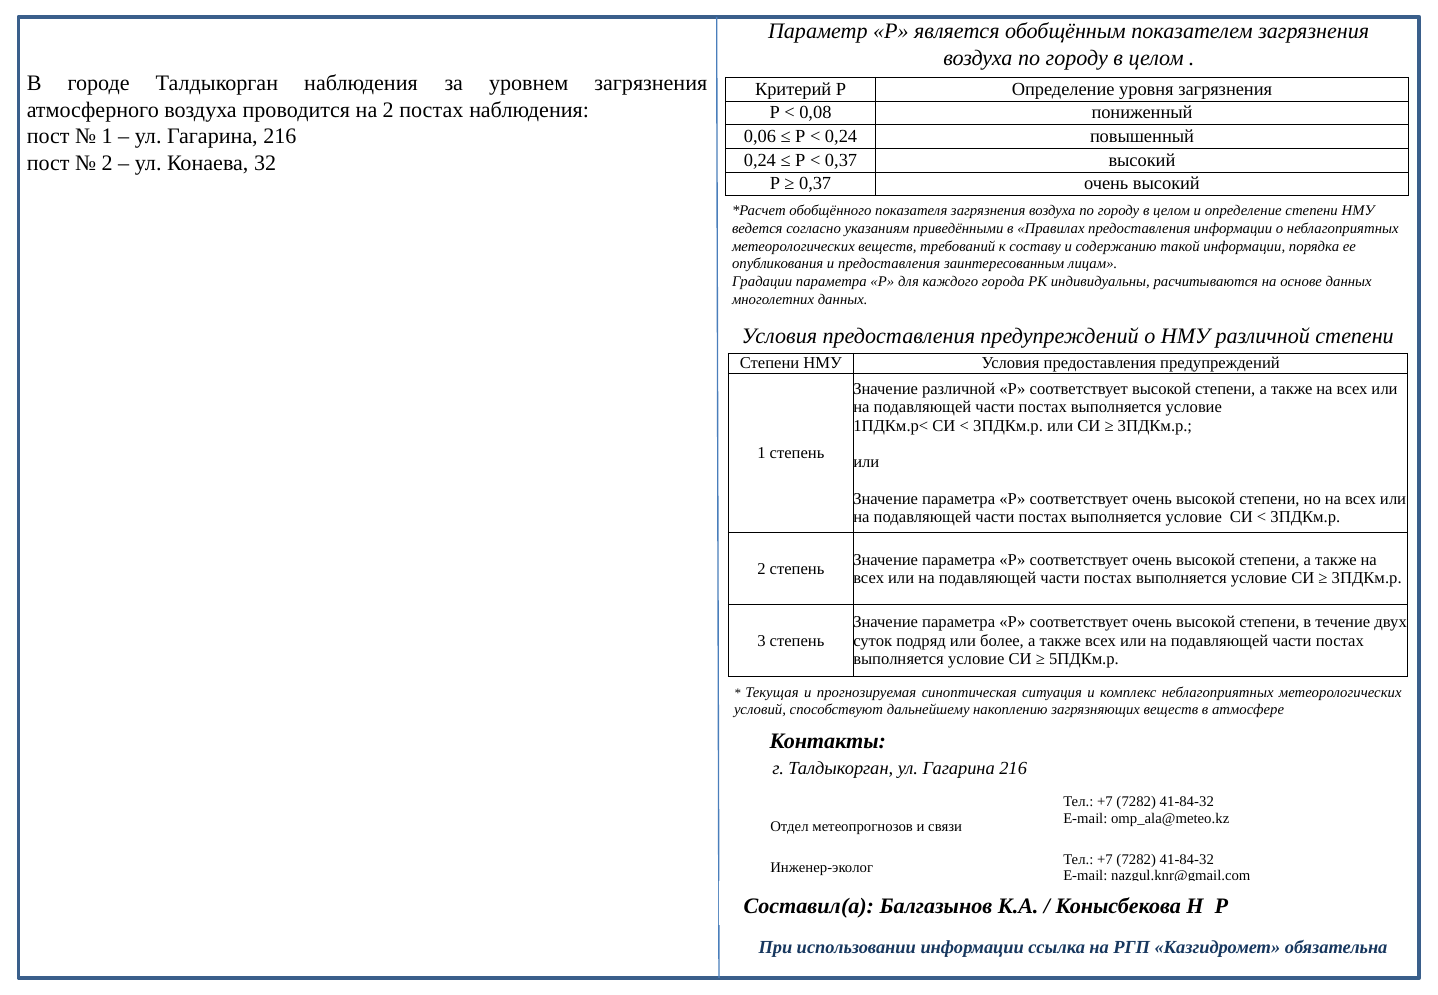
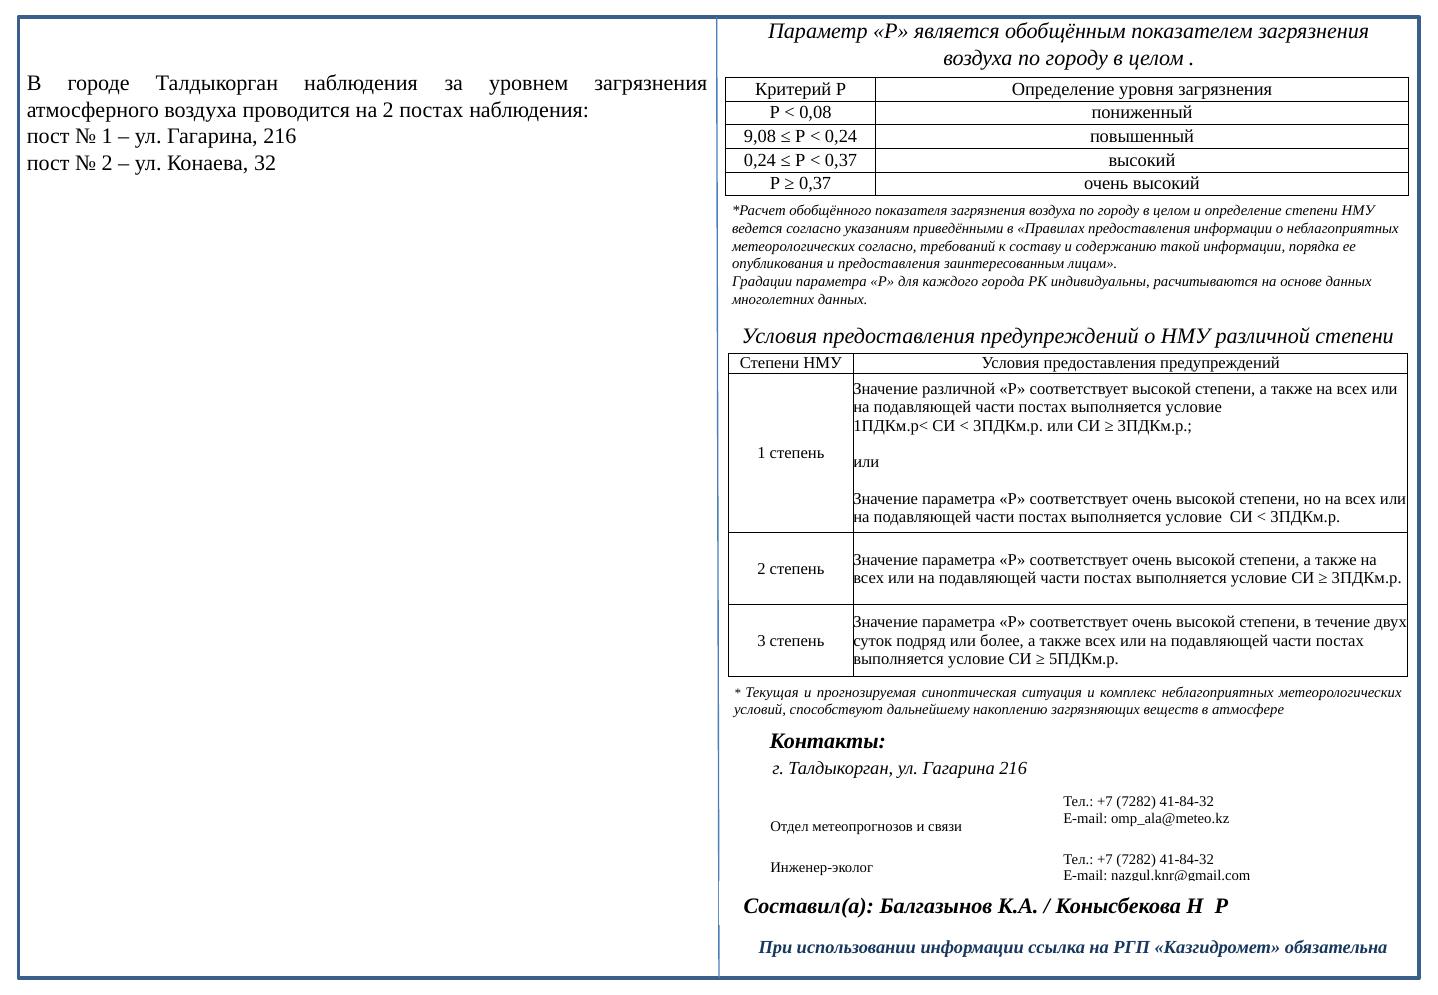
0,06: 0,06 -> 9,08
метеорологических веществ: веществ -> согласно
